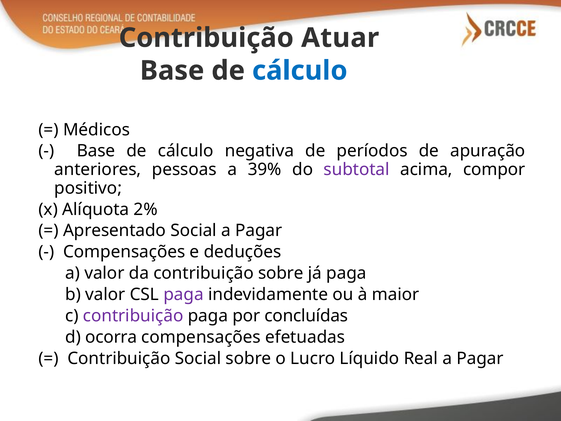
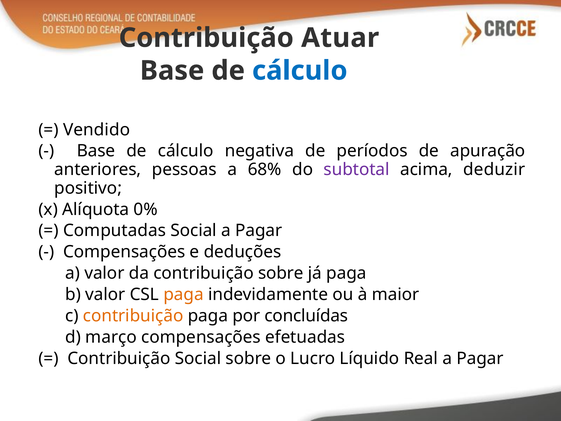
Médicos: Médicos -> Vendido
39%: 39% -> 68%
compor: compor -> deduzir
2%: 2% -> 0%
Apresentado: Apresentado -> Computadas
paga at (184, 294) colour: purple -> orange
contribuição at (133, 316) colour: purple -> orange
ocorra: ocorra -> março
